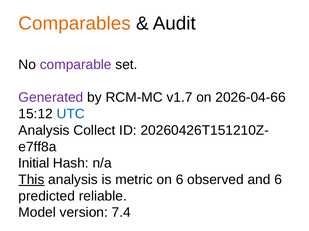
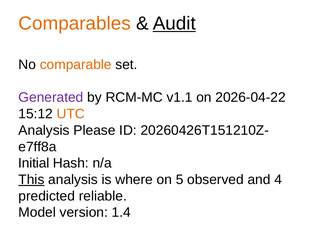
Audit underline: none -> present
comparable colour: purple -> orange
v1.7: v1.7 -> v1.1
2026-04-66: 2026-04-66 -> 2026-04-22
UTC colour: blue -> orange
Collect: Collect -> Please
metric: metric -> where
on 6: 6 -> 5
and 6: 6 -> 4
7.4: 7.4 -> 1.4
